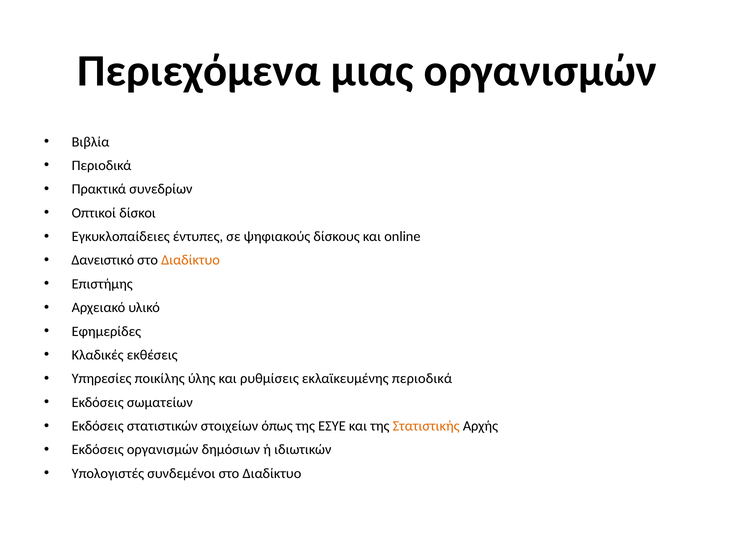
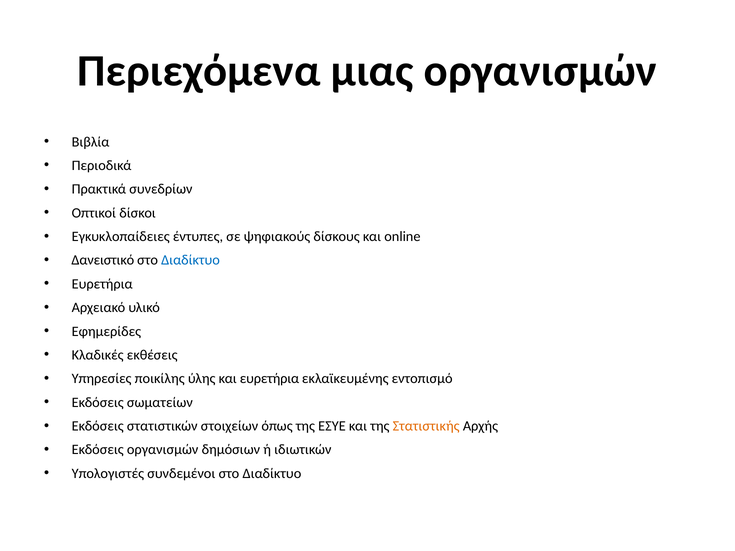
Διαδίκτυο at (191, 260) colour: orange -> blue
Επιστήμης at (102, 284): Επιστήμης -> Ευρετήρια
και ρυθμίσεις: ρυθμίσεις -> ευρετήρια
εκλαϊκευμένης περιοδικά: περιοδικά -> εντοπισμό
